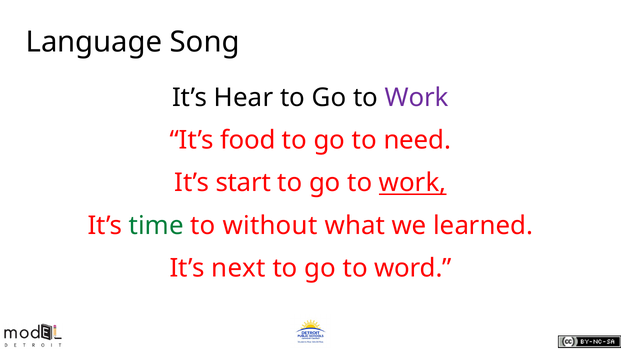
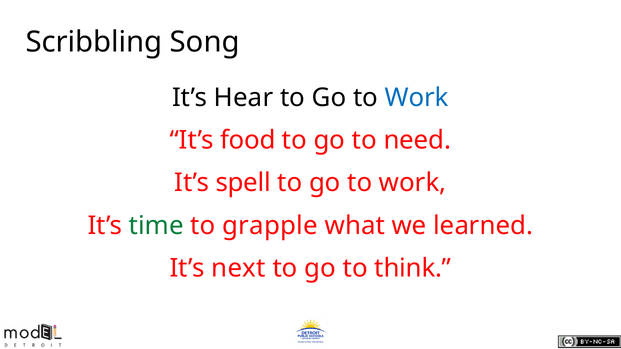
Language: Language -> Scribbling
Work at (417, 98) colour: purple -> blue
start: start -> spell
work at (413, 183) underline: present -> none
without: without -> grapple
word: word -> think
